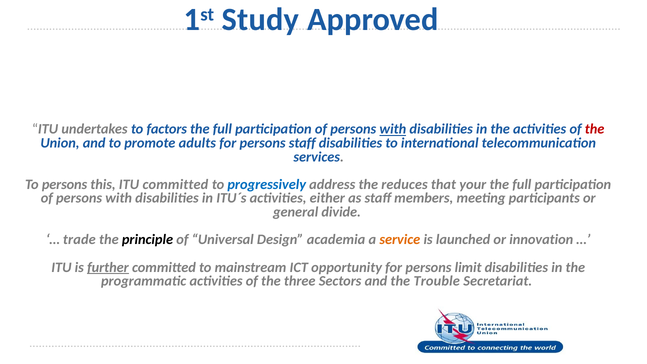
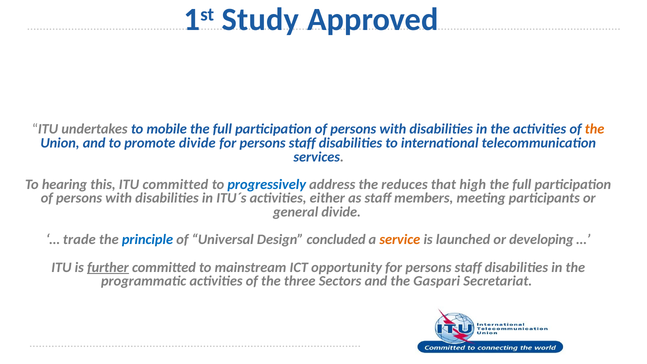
factors: factors -> mobile
with at (393, 129) underline: present -> none
the at (595, 129) colour: red -> orange
promote adults: adults -> divide
To persons: persons -> hearing
your: your -> high
principle colour: black -> blue
academia: academia -> concluded
innovation: innovation -> developing
limit at (468, 267): limit -> staff
Trouble: Trouble -> Gaspari
